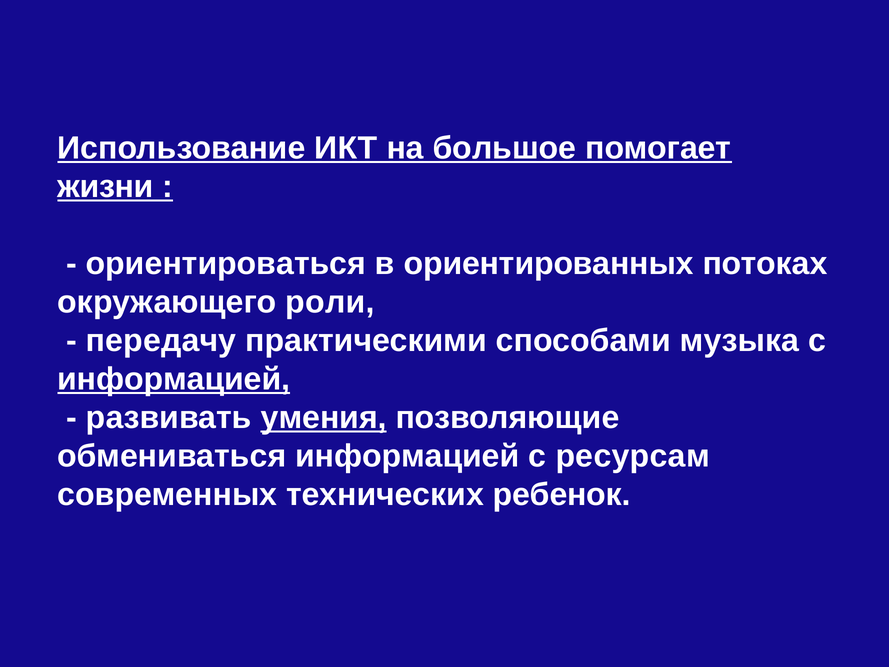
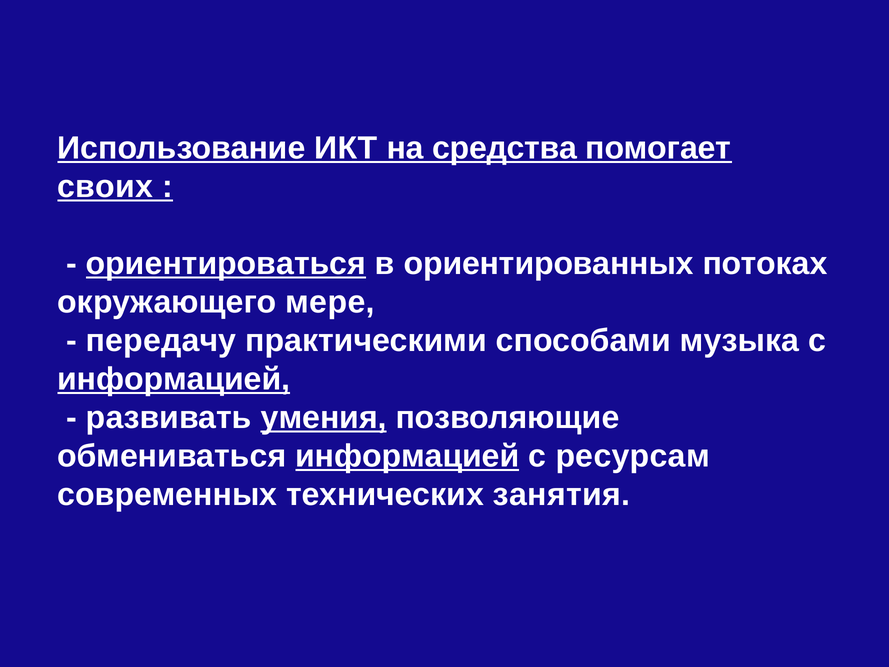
большое: большое -> средства
жизни: жизни -> своих
ориентироваться underline: none -> present
роли: роли -> мере
информацией at (407, 456) underline: none -> present
ребенок: ребенок -> занятия
